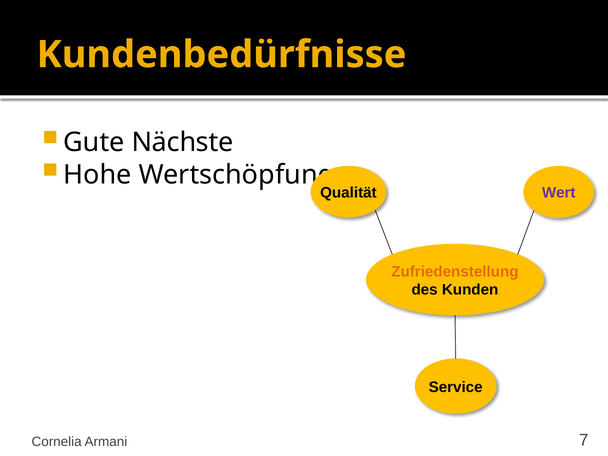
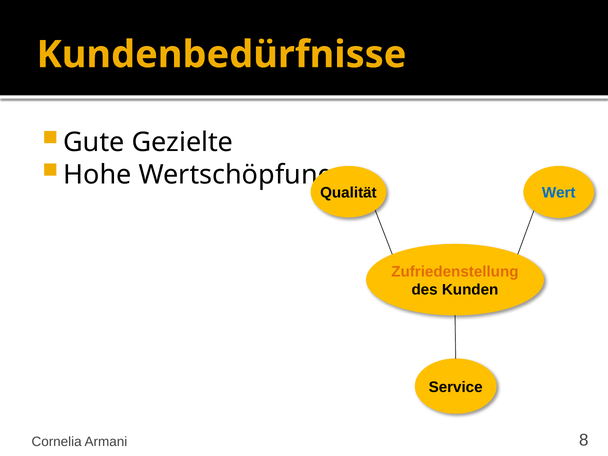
Nächste: Nächste -> Gezielte
Wert colour: purple -> blue
7: 7 -> 8
